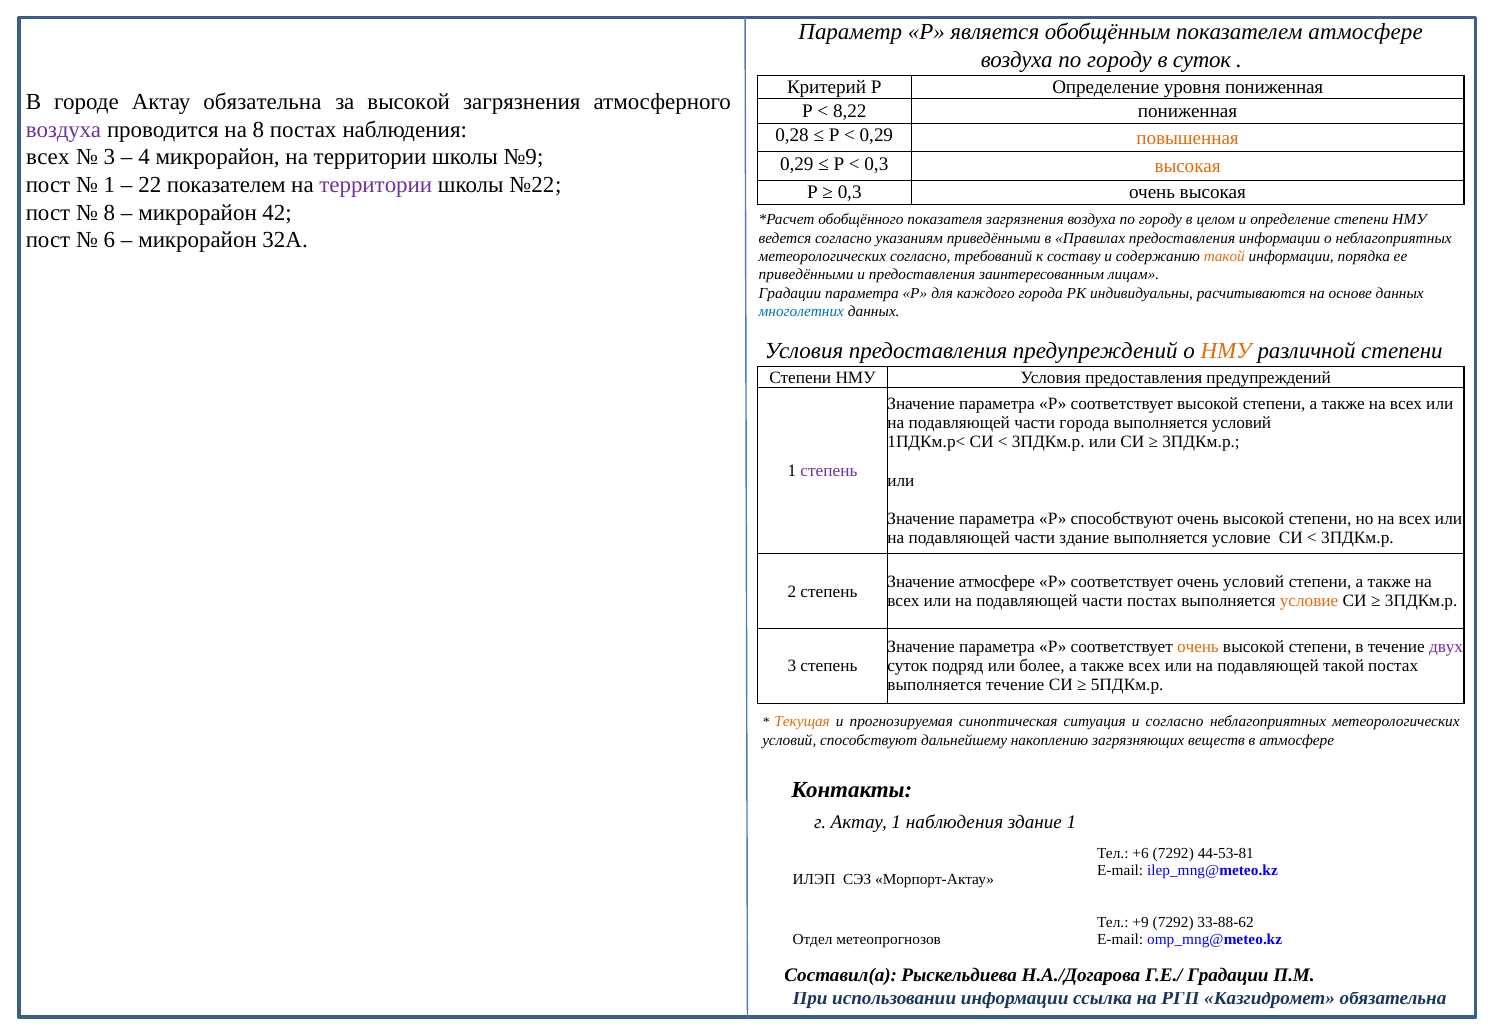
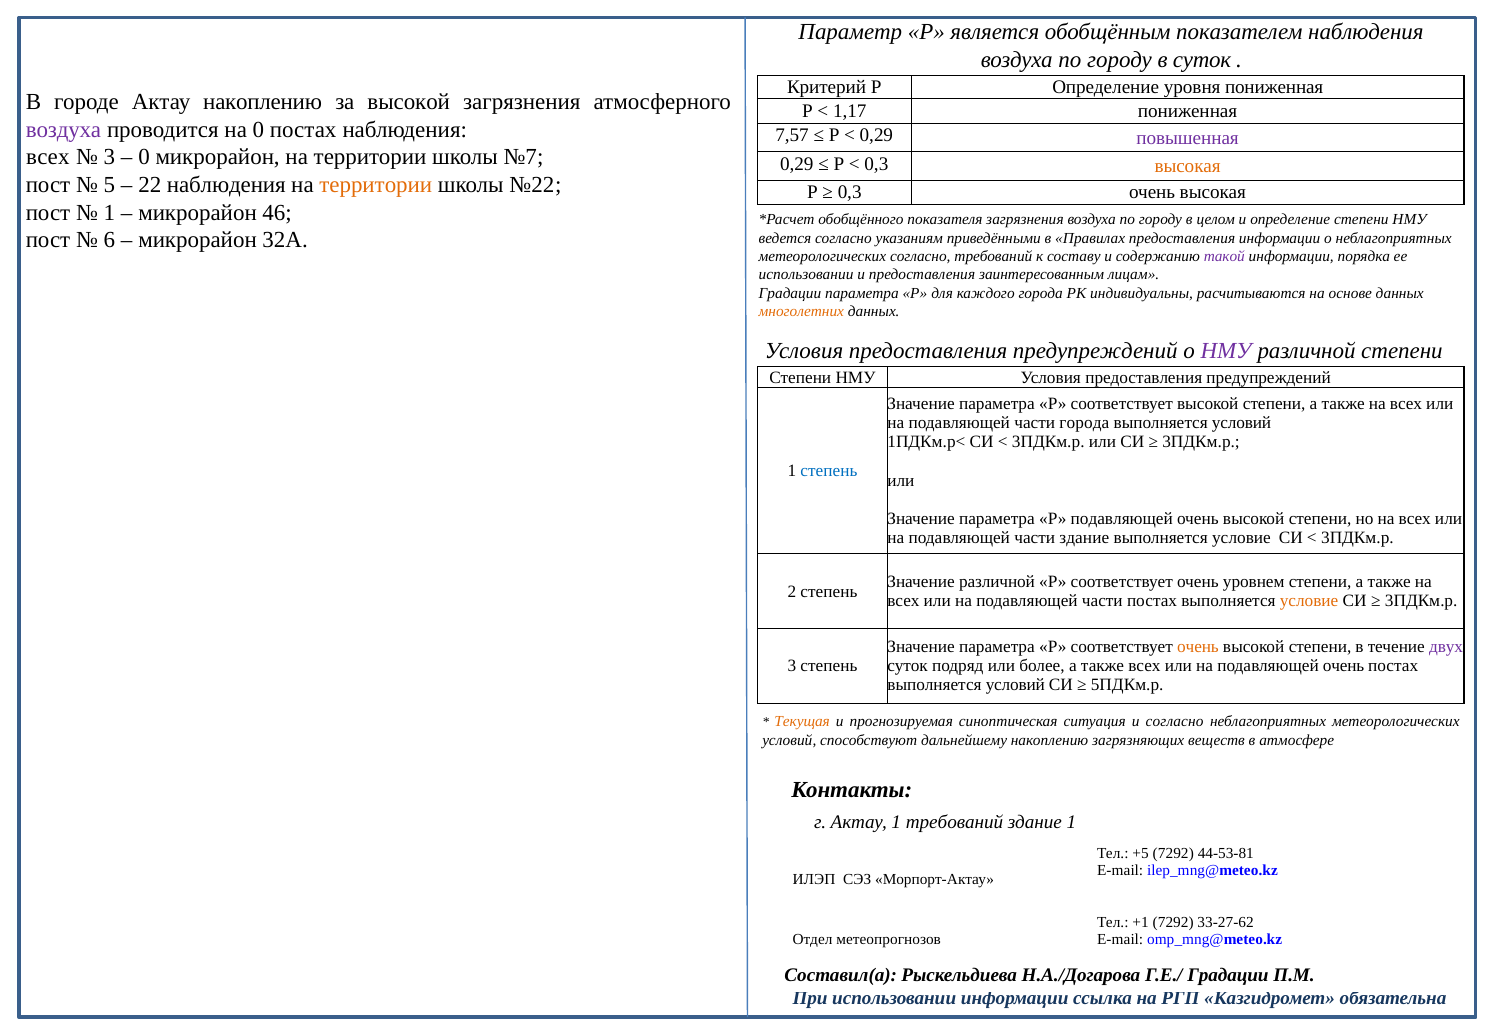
показателем атмосфере: атмосфере -> наблюдения
Актау обязательна: обязательна -> накоплению
8,22: 8,22 -> 1,17
на 8: 8 -> 0
0,28: 0,28 -> 7,57
повышенная colour: orange -> purple
4 at (144, 157): 4 -> 0
№9: №9 -> №7
1 at (109, 185): 1 -> 5
22 показателем: показателем -> наблюдения
территории at (376, 185) colour: purple -> orange
8 at (109, 212): 8 -> 1
42: 42 -> 46
такой at (1224, 256) colour: orange -> purple
приведёнными at (806, 275): приведёнными -> использовании
многолетних colour: blue -> orange
НМУ at (1226, 351) colour: orange -> purple
степень at (829, 471) colour: purple -> blue
Р способствуют: способствуют -> подавляющей
Значение атмосфере: атмосфере -> различной
очень условий: условий -> уровнем
на подавляющей такой: такой -> очень
течение at (1015, 685): течение -> условий
1 наблюдения: наблюдения -> требований
+6: +6 -> +5
+9: +9 -> +1
33-88-62: 33-88-62 -> 33-27-62
